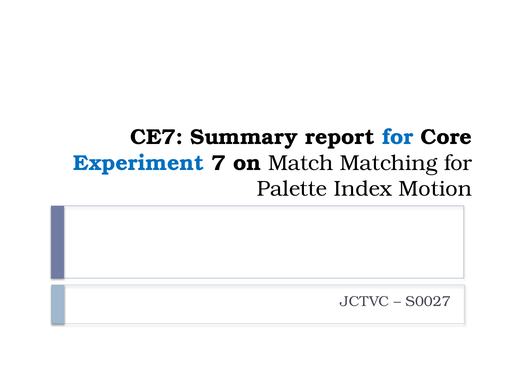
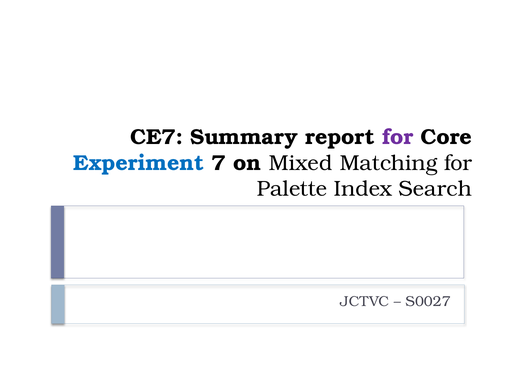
for at (398, 137) colour: blue -> purple
Match: Match -> Mixed
Motion: Motion -> Search
